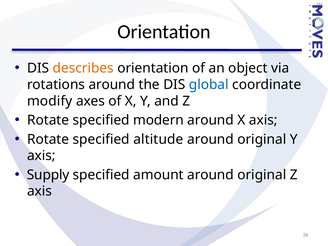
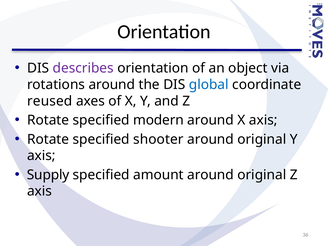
describes colour: orange -> purple
modify: modify -> reused
altitude: altitude -> shooter
